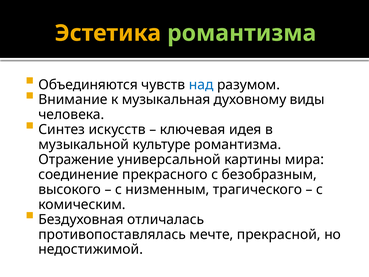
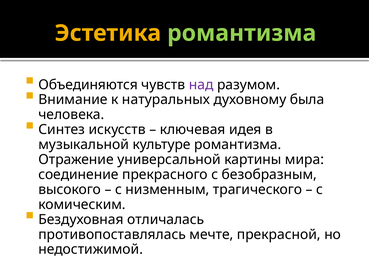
над colour: blue -> purple
музыкальная: музыкальная -> натуральных
виды: виды -> была
